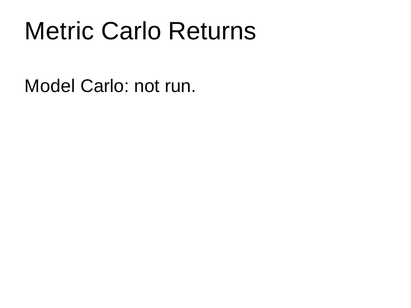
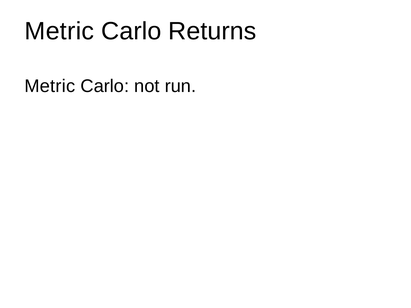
Model at (50, 86): Model -> Metric
